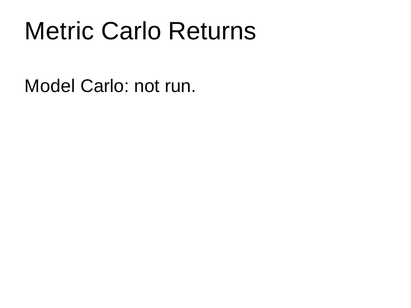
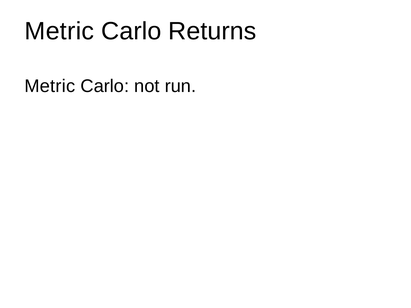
Model at (50, 86): Model -> Metric
